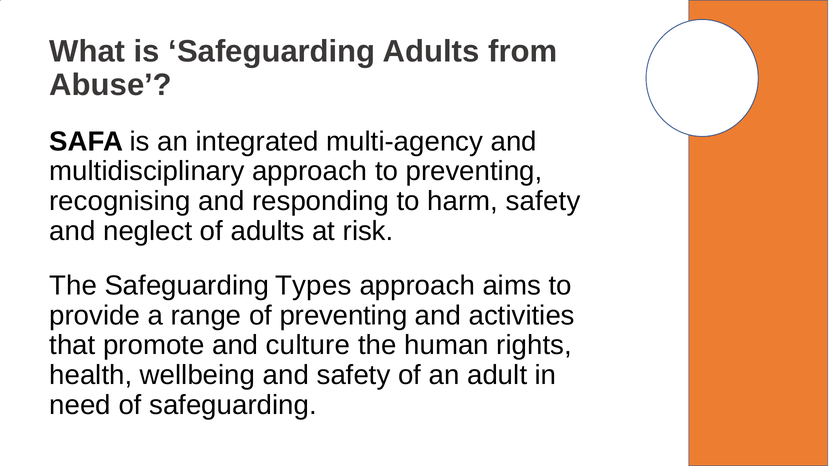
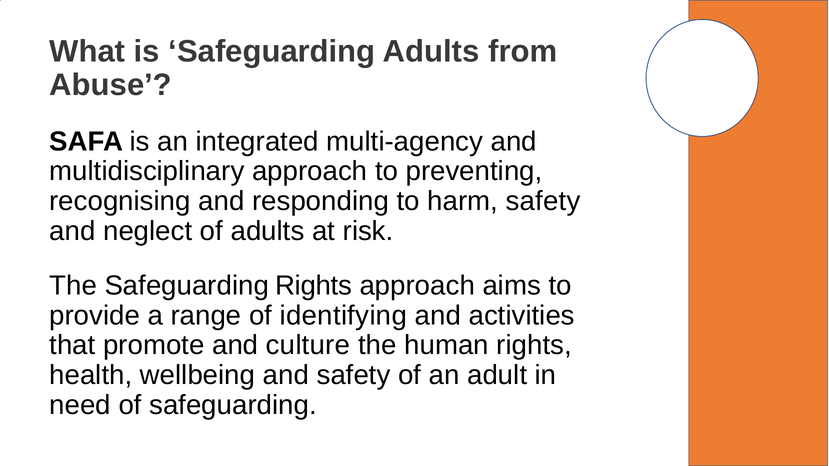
Safeguarding Types: Types -> Rights
of preventing: preventing -> identifying
